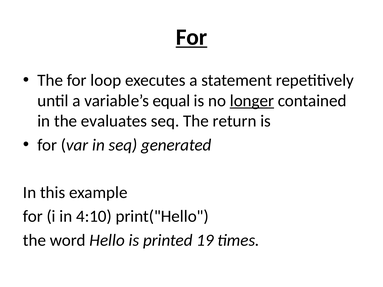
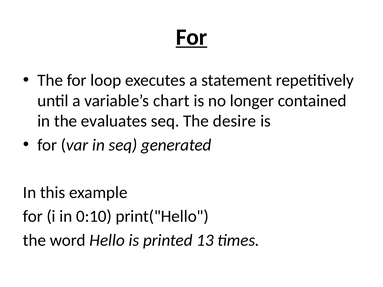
equal: equal -> chart
longer underline: present -> none
return: return -> desire
4:10: 4:10 -> 0:10
19: 19 -> 13
